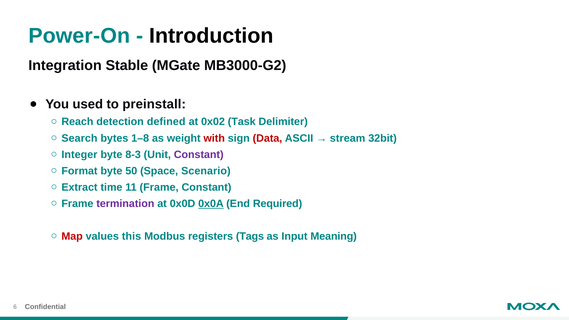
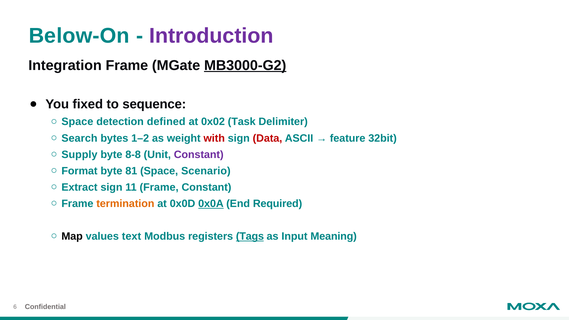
Power-On: Power-On -> Below-On
Introduction colour: black -> purple
Integration Stable: Stable -> Frame
MB3000-G2 underline: none -> present
used: used -> fixed
preinstall: preinstall -> sequence
Reach at (77, 122): Reach -> Space
1–8: 1–8 -> 1–2
stream: stream -> feature
Integer: Integer -> Supply
8-3: 8-3 -> 8-8
50: 50 -> 81
Extract time: time -> sign
termination colour: purple -> orange
Map colour: red -> black
this: this -> text
Tags underline: none -> present
